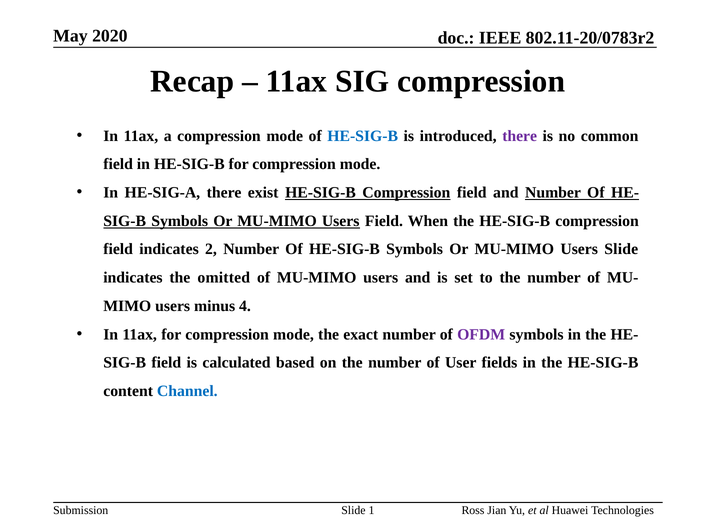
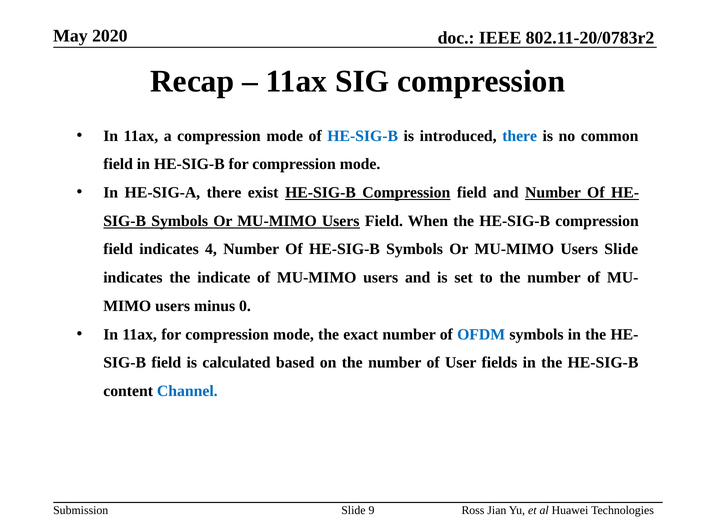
there at (520, 136) colour: purple -> blue
2: 2 -> 4
omitted: omitted -> indicate
4: 4 -> 0
OFDM colour: purple -> blue
1: 1 -> 9
